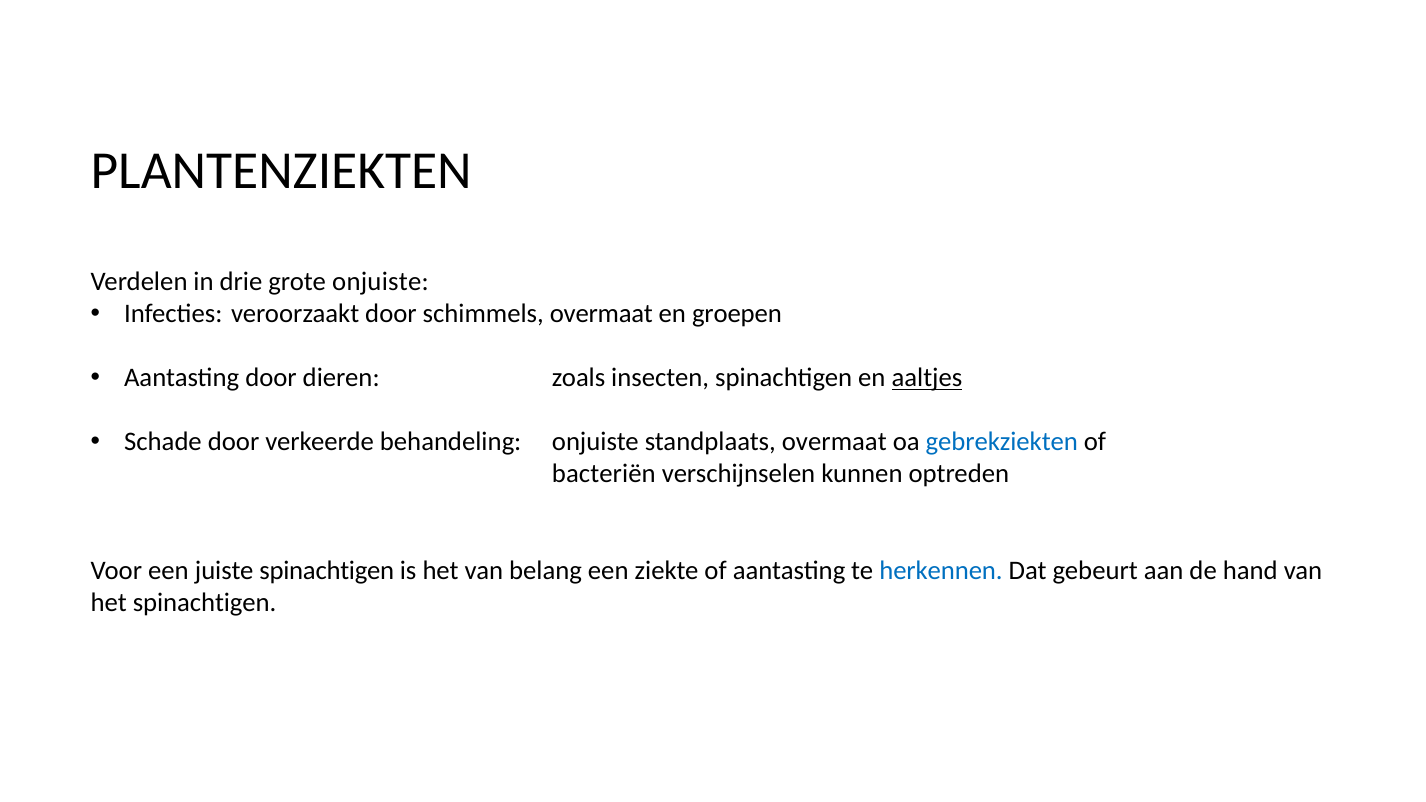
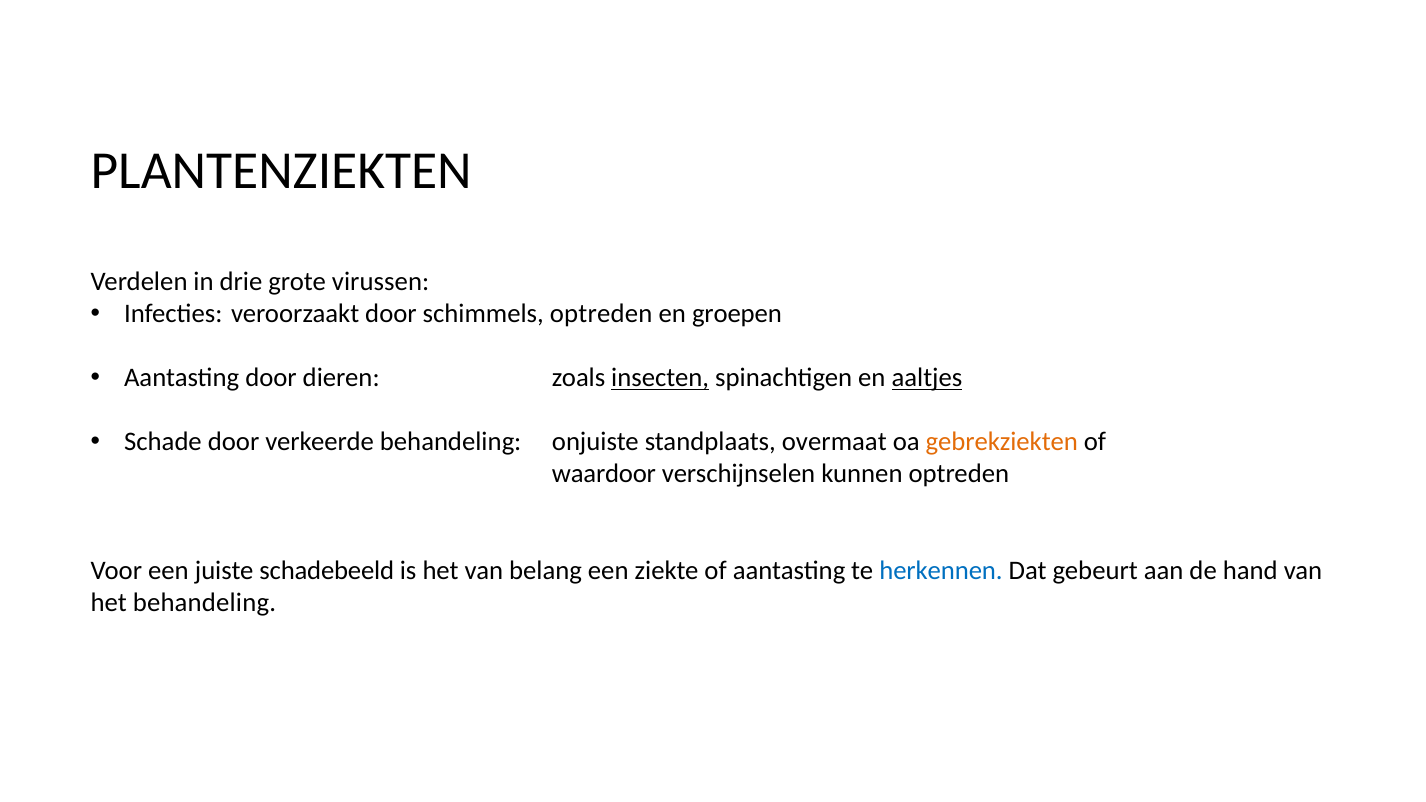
grote onjuiste: onjuiste -> virussen
schimmels overmaat: overmaat -> optreden
insecten underline: none -> present
gebrekziekten colour: blue -> orange
bacteriën: bacteriën -> waardoor
juiste spinachtigen: spinachtigen -> schadebeeld
het spinachtigen: spinachtigen -> behandeling
